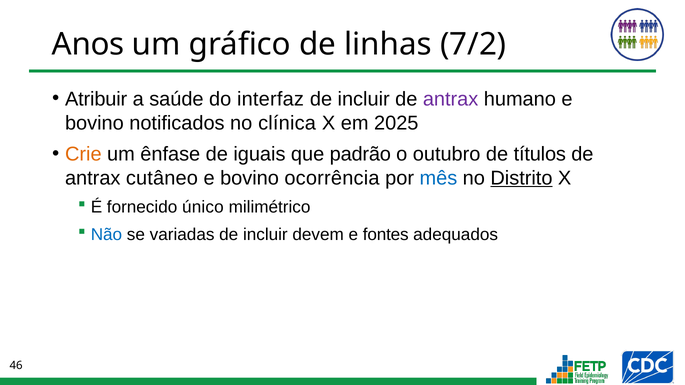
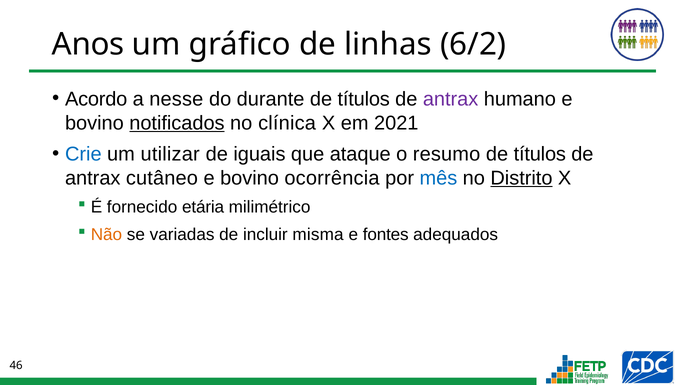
7/2: 7/2 -> 6/2
Atribuir: Atribuir -> Acordo
saúde: saúde -> nesse
interfaz: interfaz -> durante
incluir at (364, 99): incluir -> títulos
notificados underline: none -> present
2025: 2025 -> 2021
Crie colour: orange -> blue
ênfase: ênfase -> utilizar
padrão: padrão -> ataque
outubro: outubro -> resumo
único: único -> etária
Não colour: blue -> orange
devem: devem -> misma
